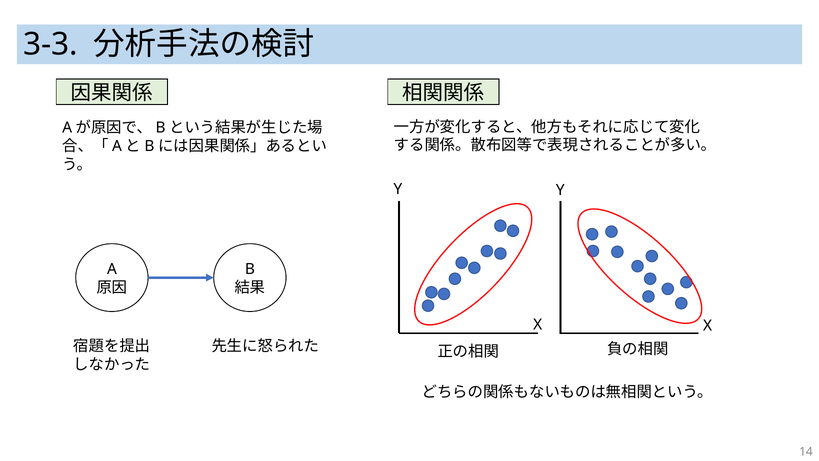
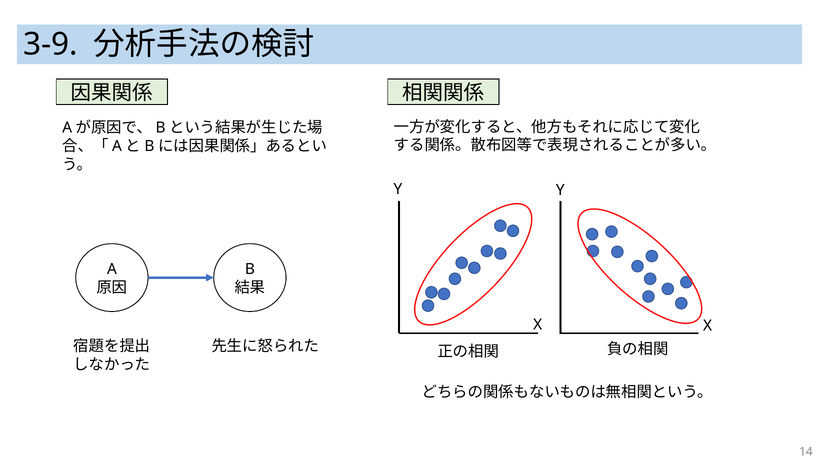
3-3: 3-3 -> 3-9
